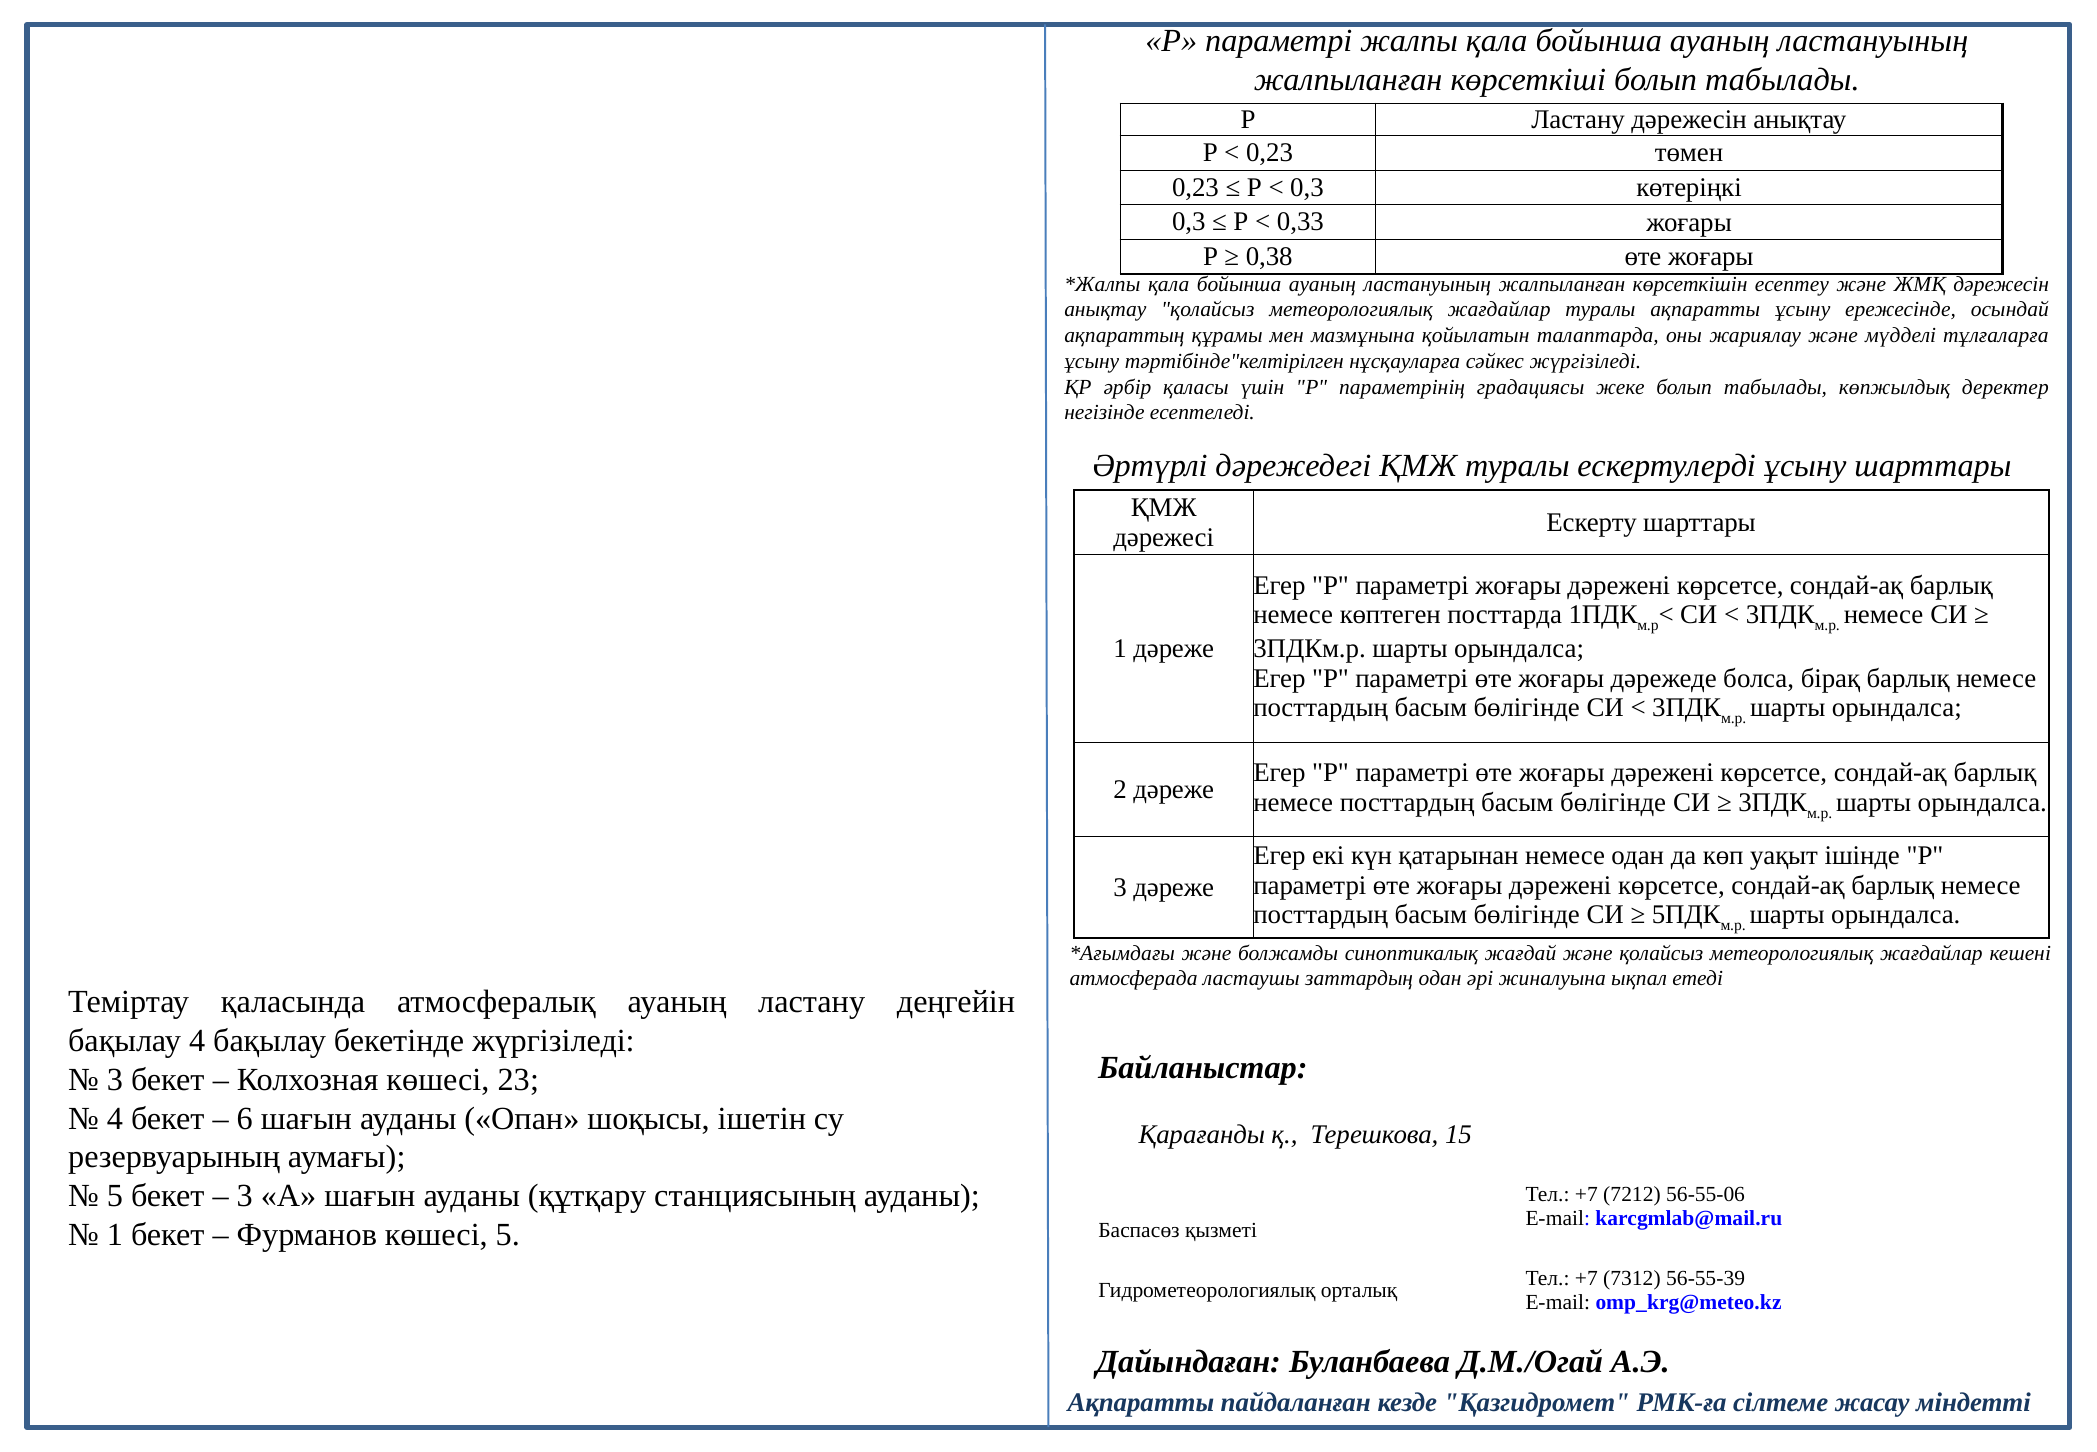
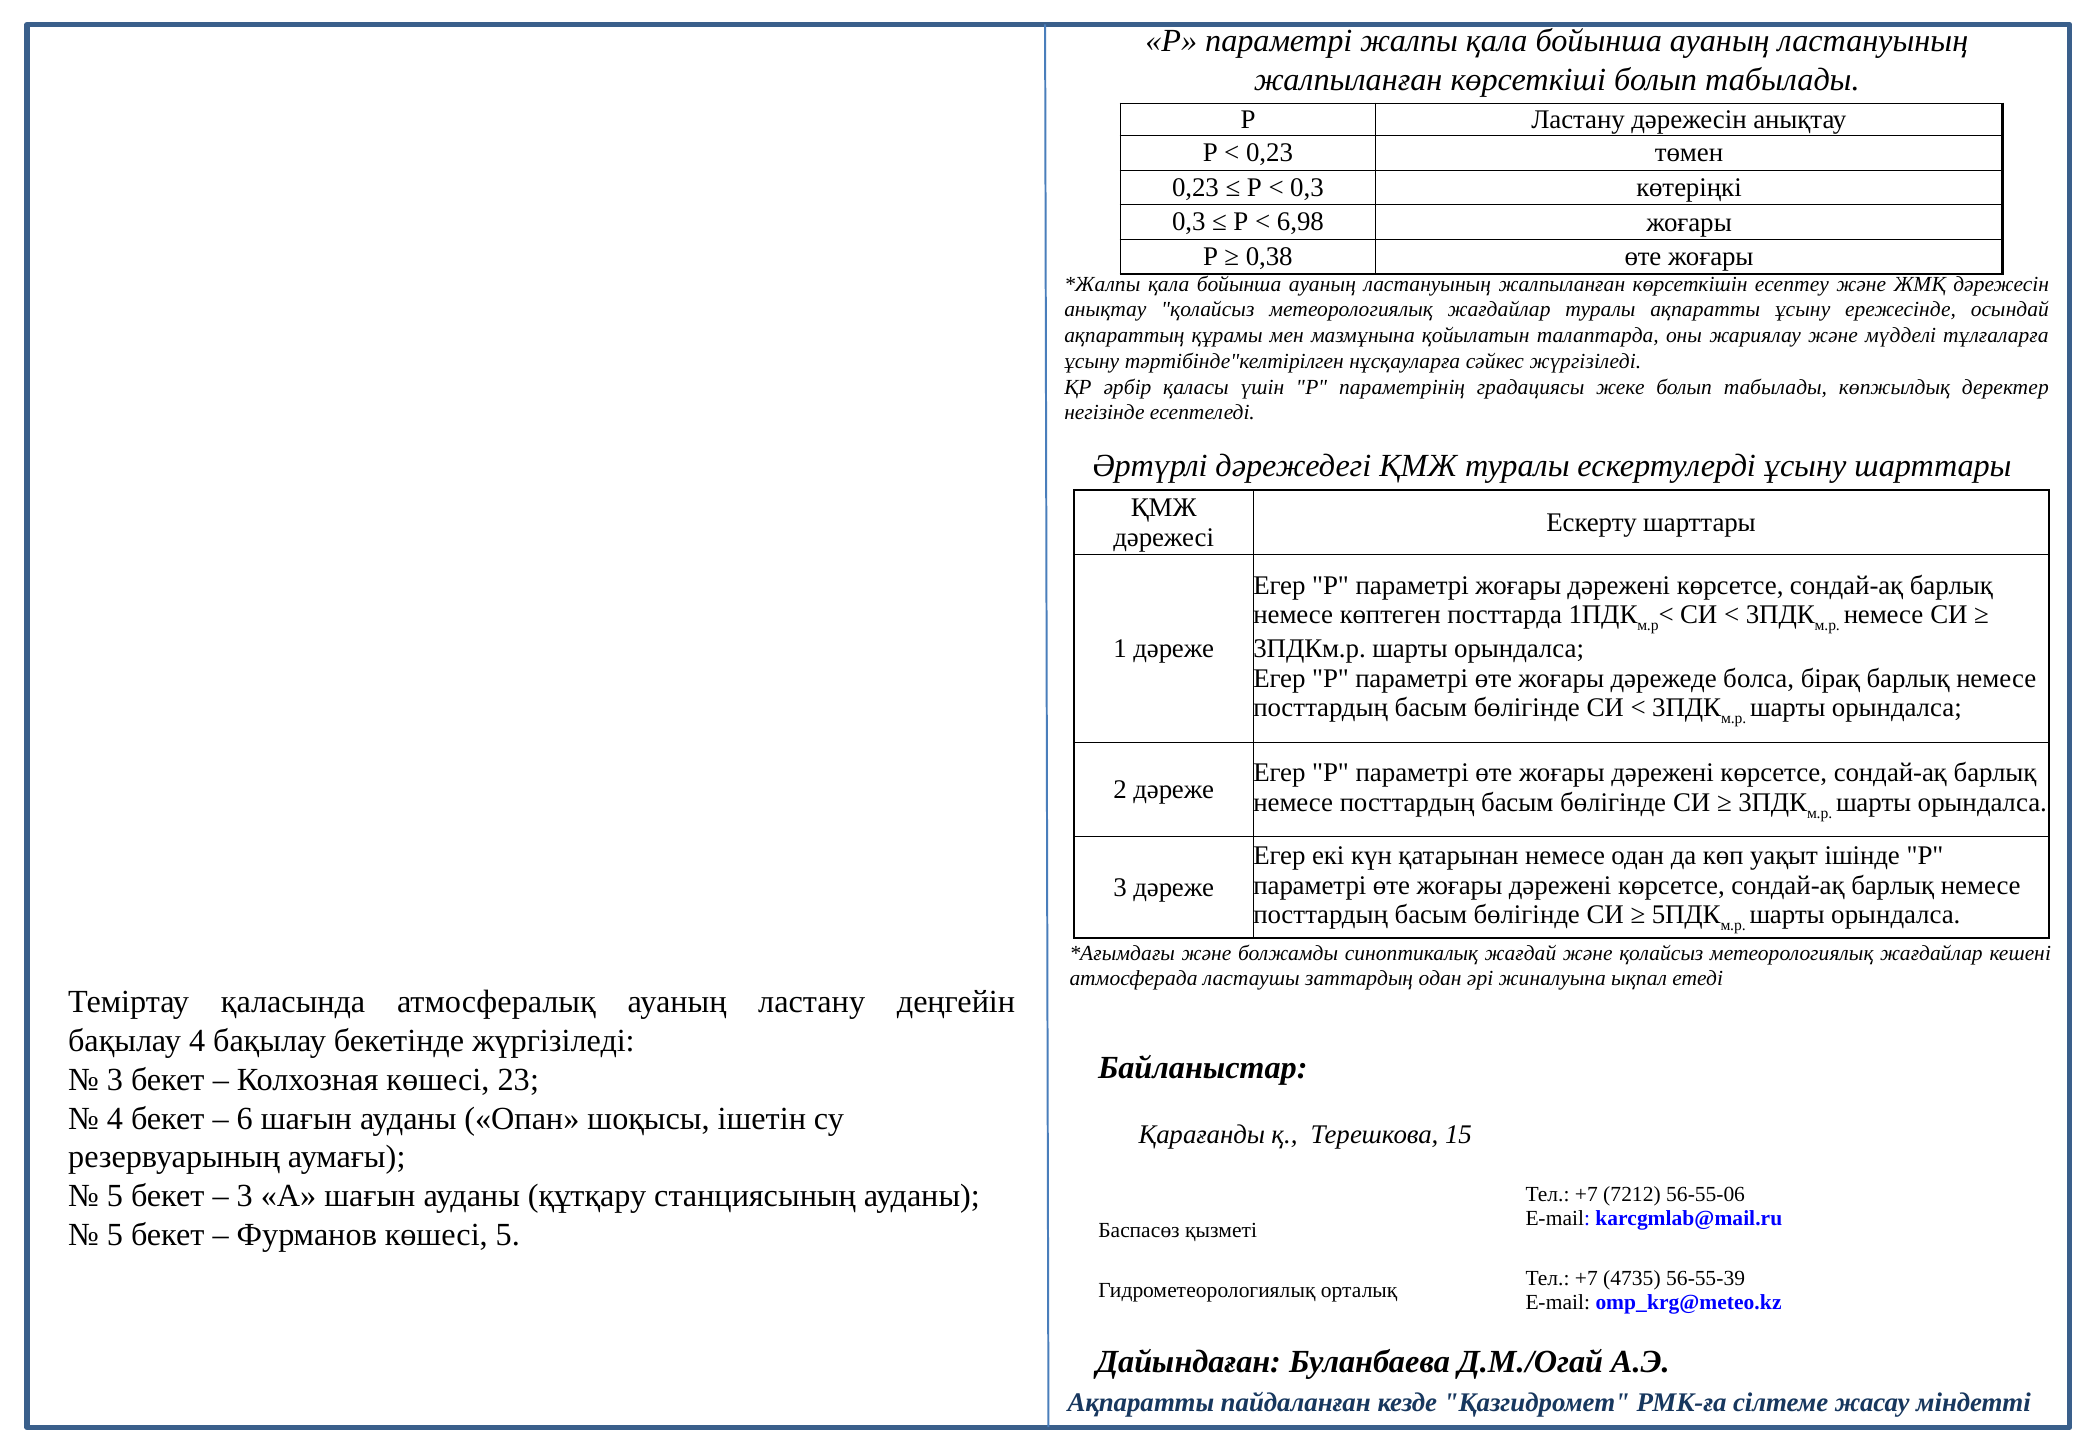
0,33: 0,33 -> 6,98
1 at (115, 1234): 1 -> 5
7312: 7312 -> 4735
